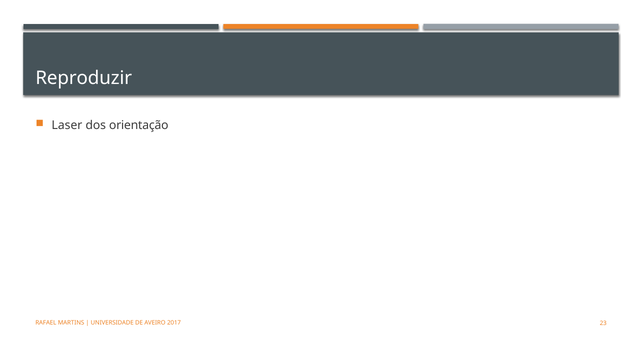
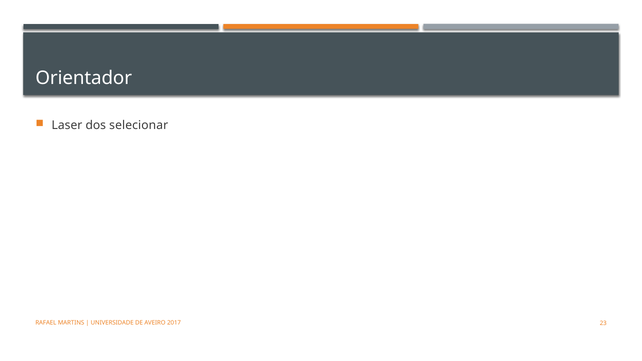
Reproduzir: Reproduzir -> Orientador
orientação: orientação -> selecionar
